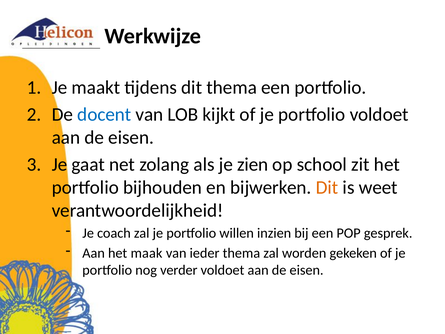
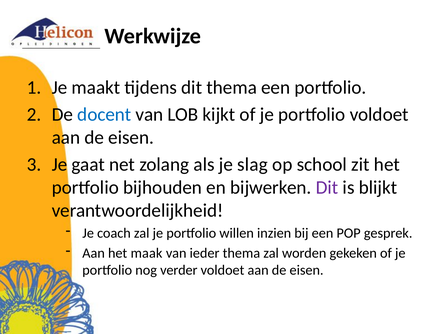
zien: zien -> slag
Dit at (327, 187) colour: orange -> purple
weet: weet -> blijkt
